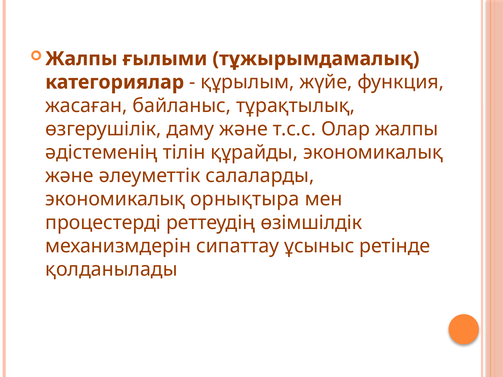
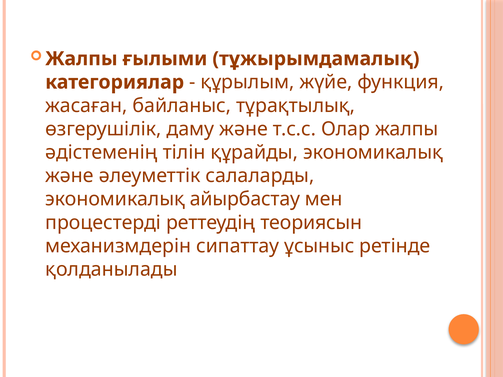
орнықтыра: орнықтыра -> айырбастау
өзімшілдік: өзімшілдік -> теориясын
